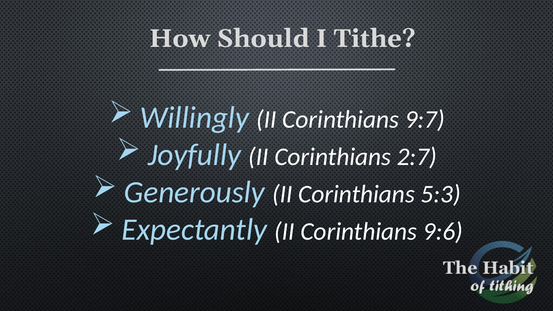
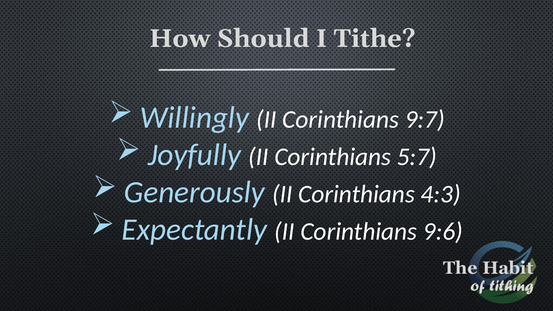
2:7: 2:7 -> 5:7
5:3: 5:3 -> 4:3
